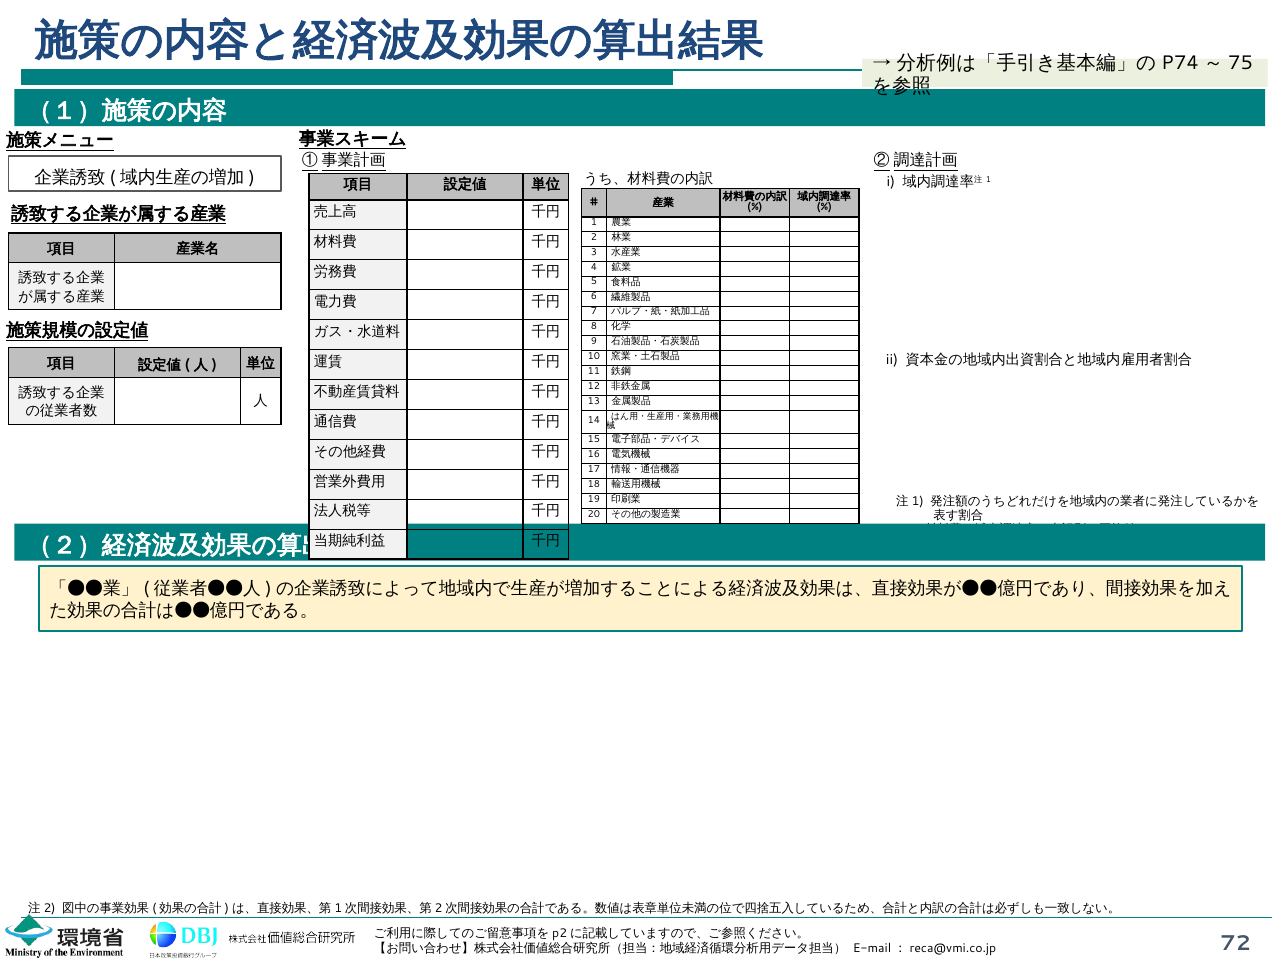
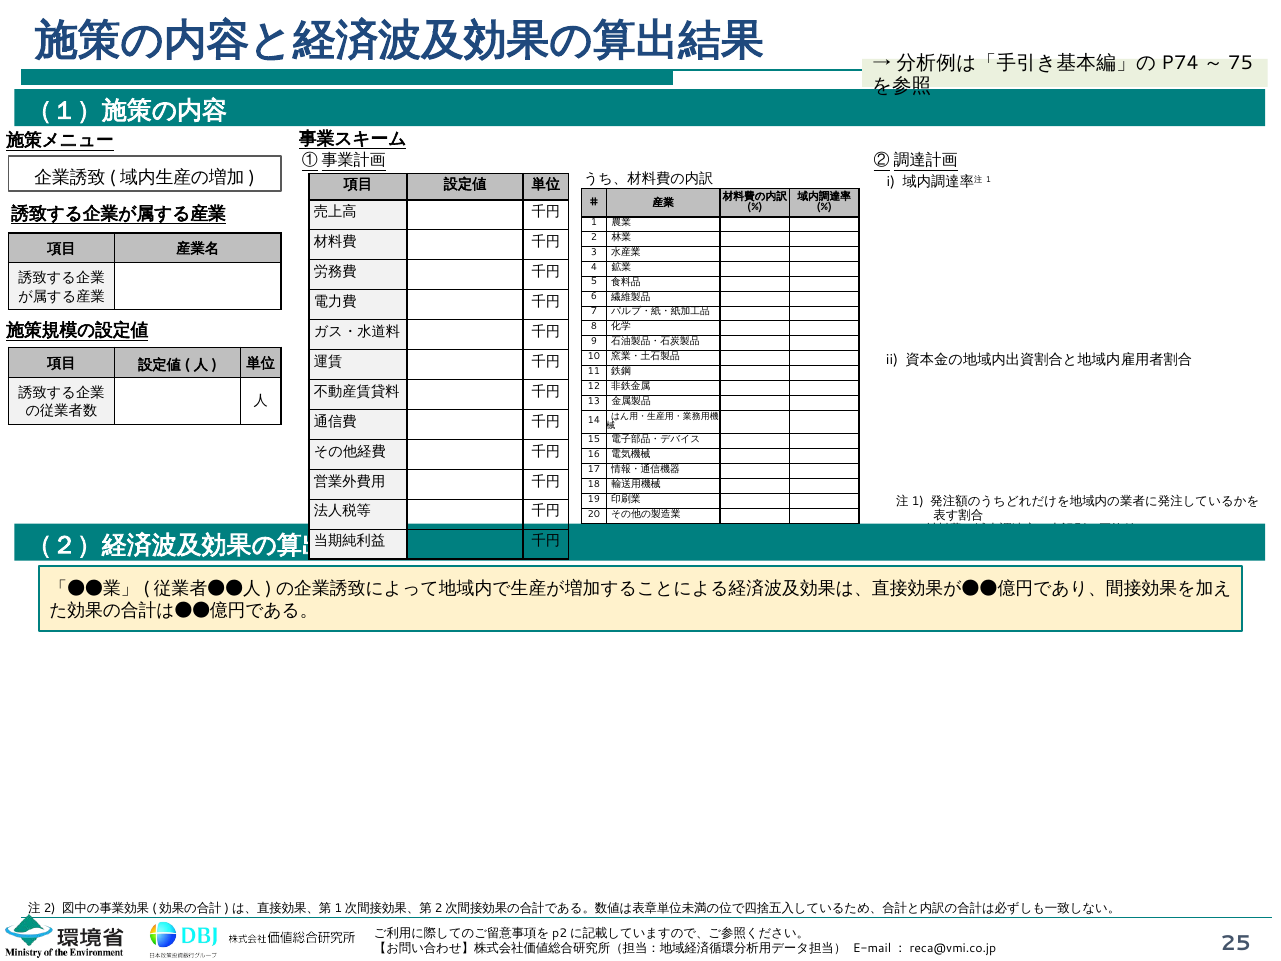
72: 72 -> 25
